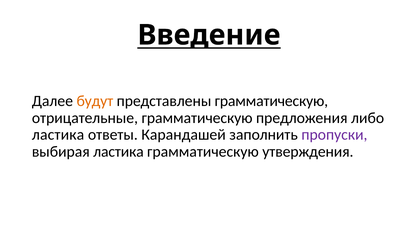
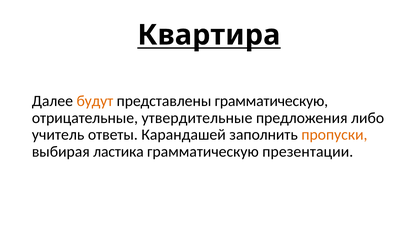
Введение: Введение -> Квартира
отрицательные грамматическую: грамматическую -> утвердительные
ластика at (58, 135): ластика -> учитель
пропуски colour: purple -> orange
утверждения: утверждения -> презентации
